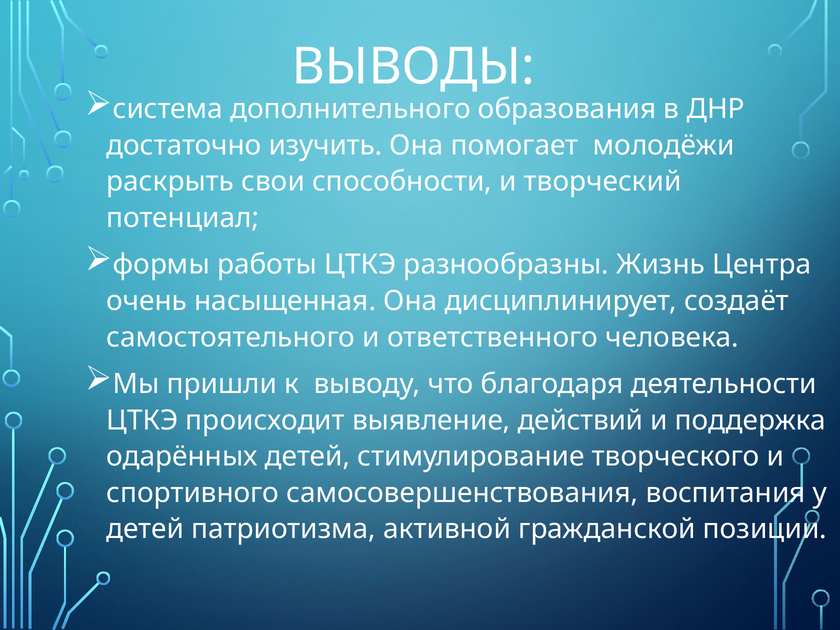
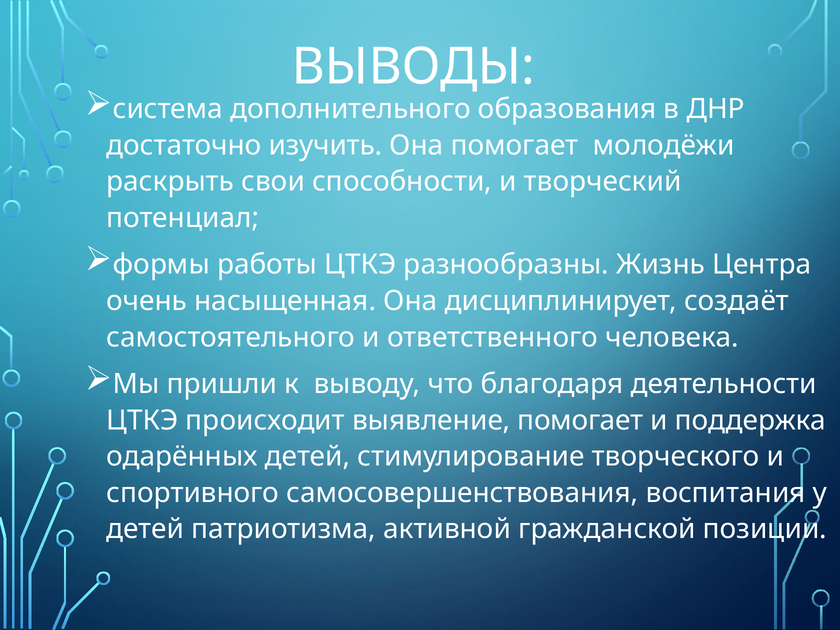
выявление действий: действий -> помогает
